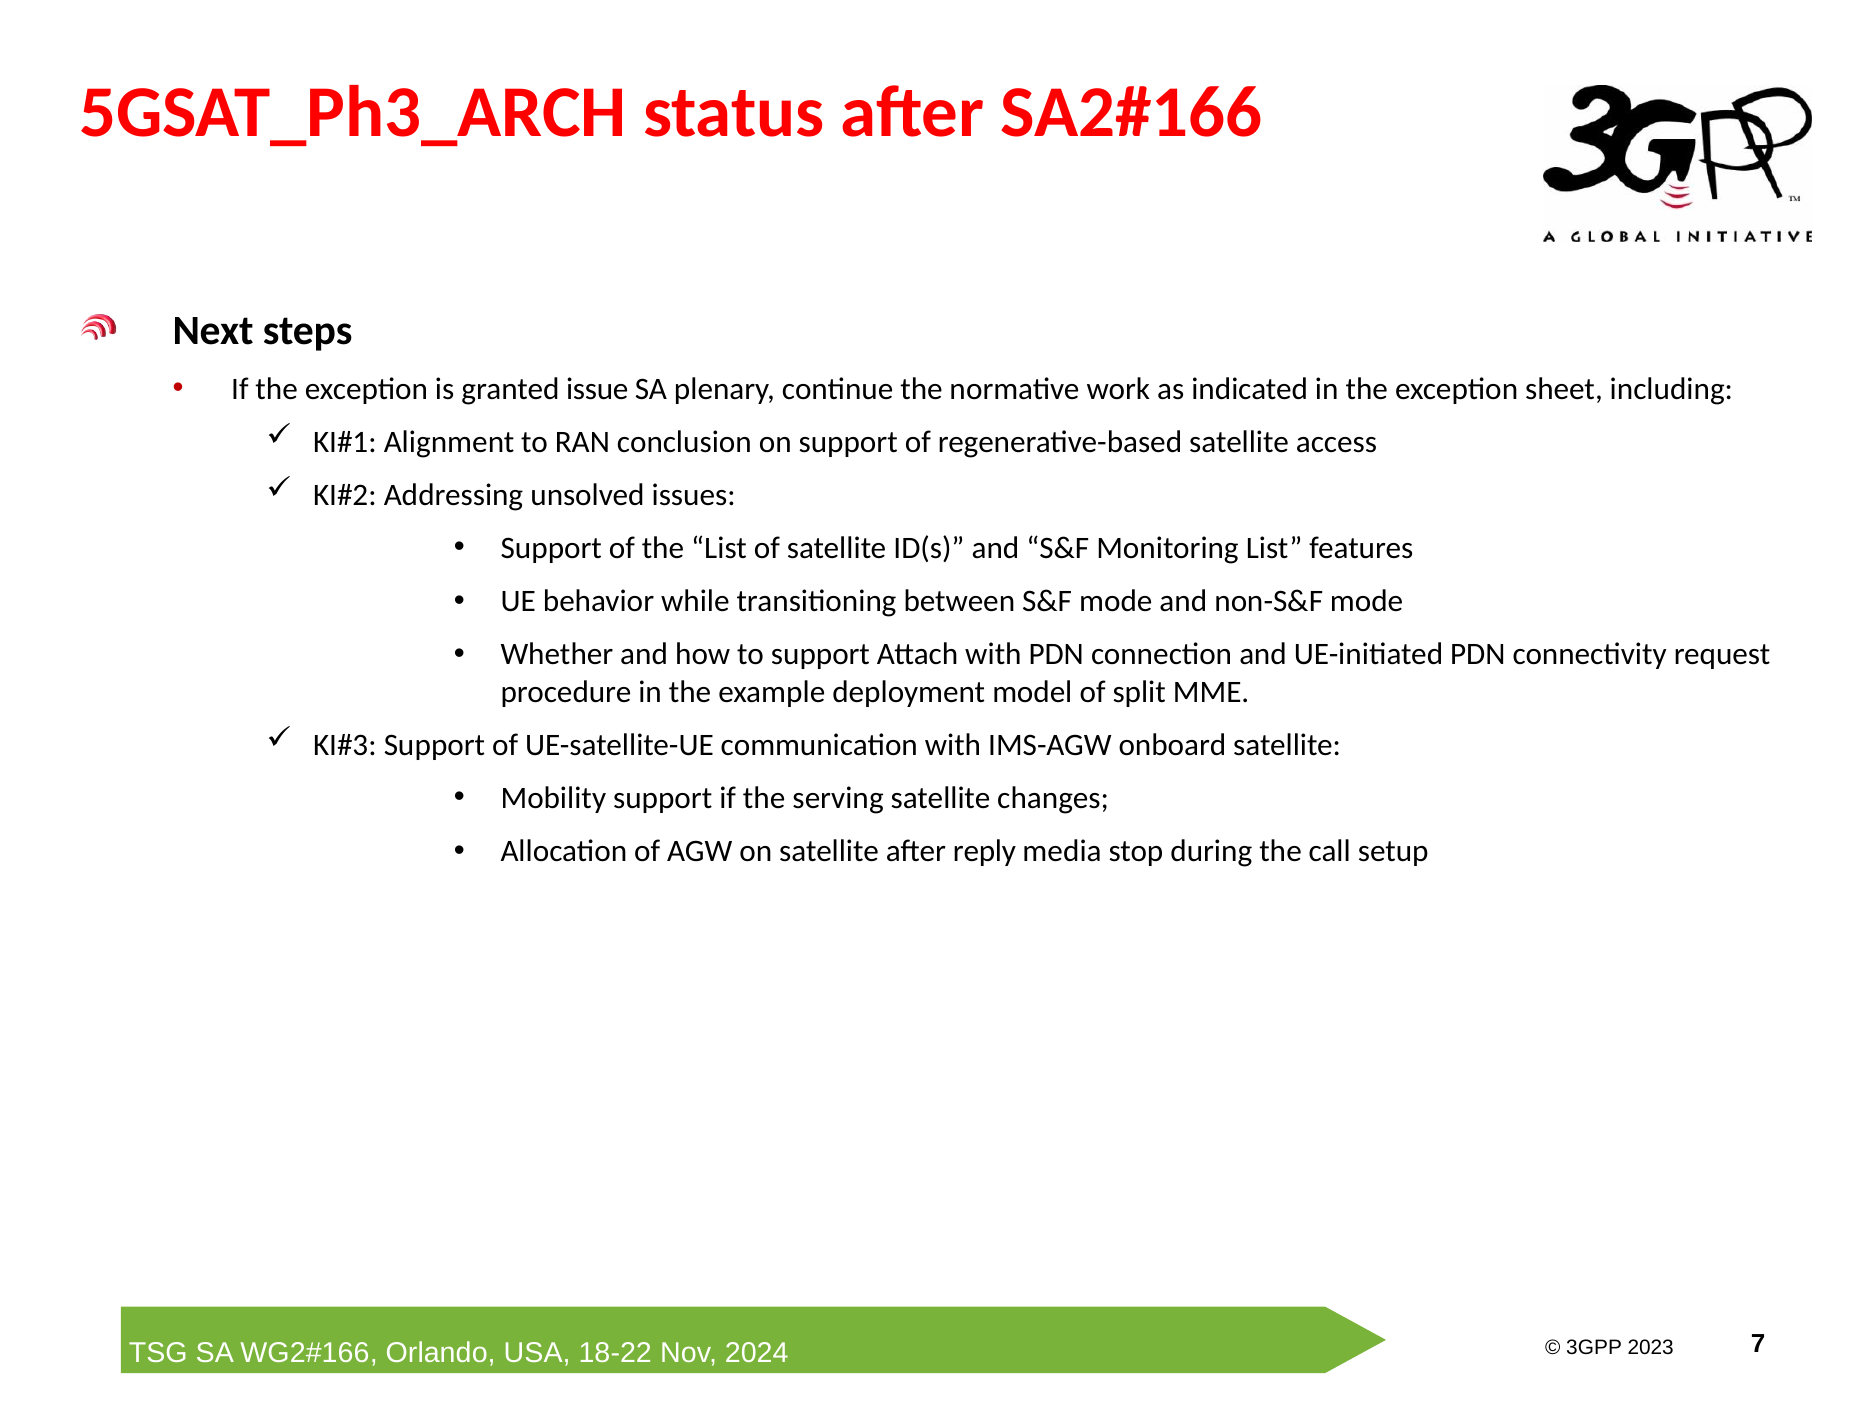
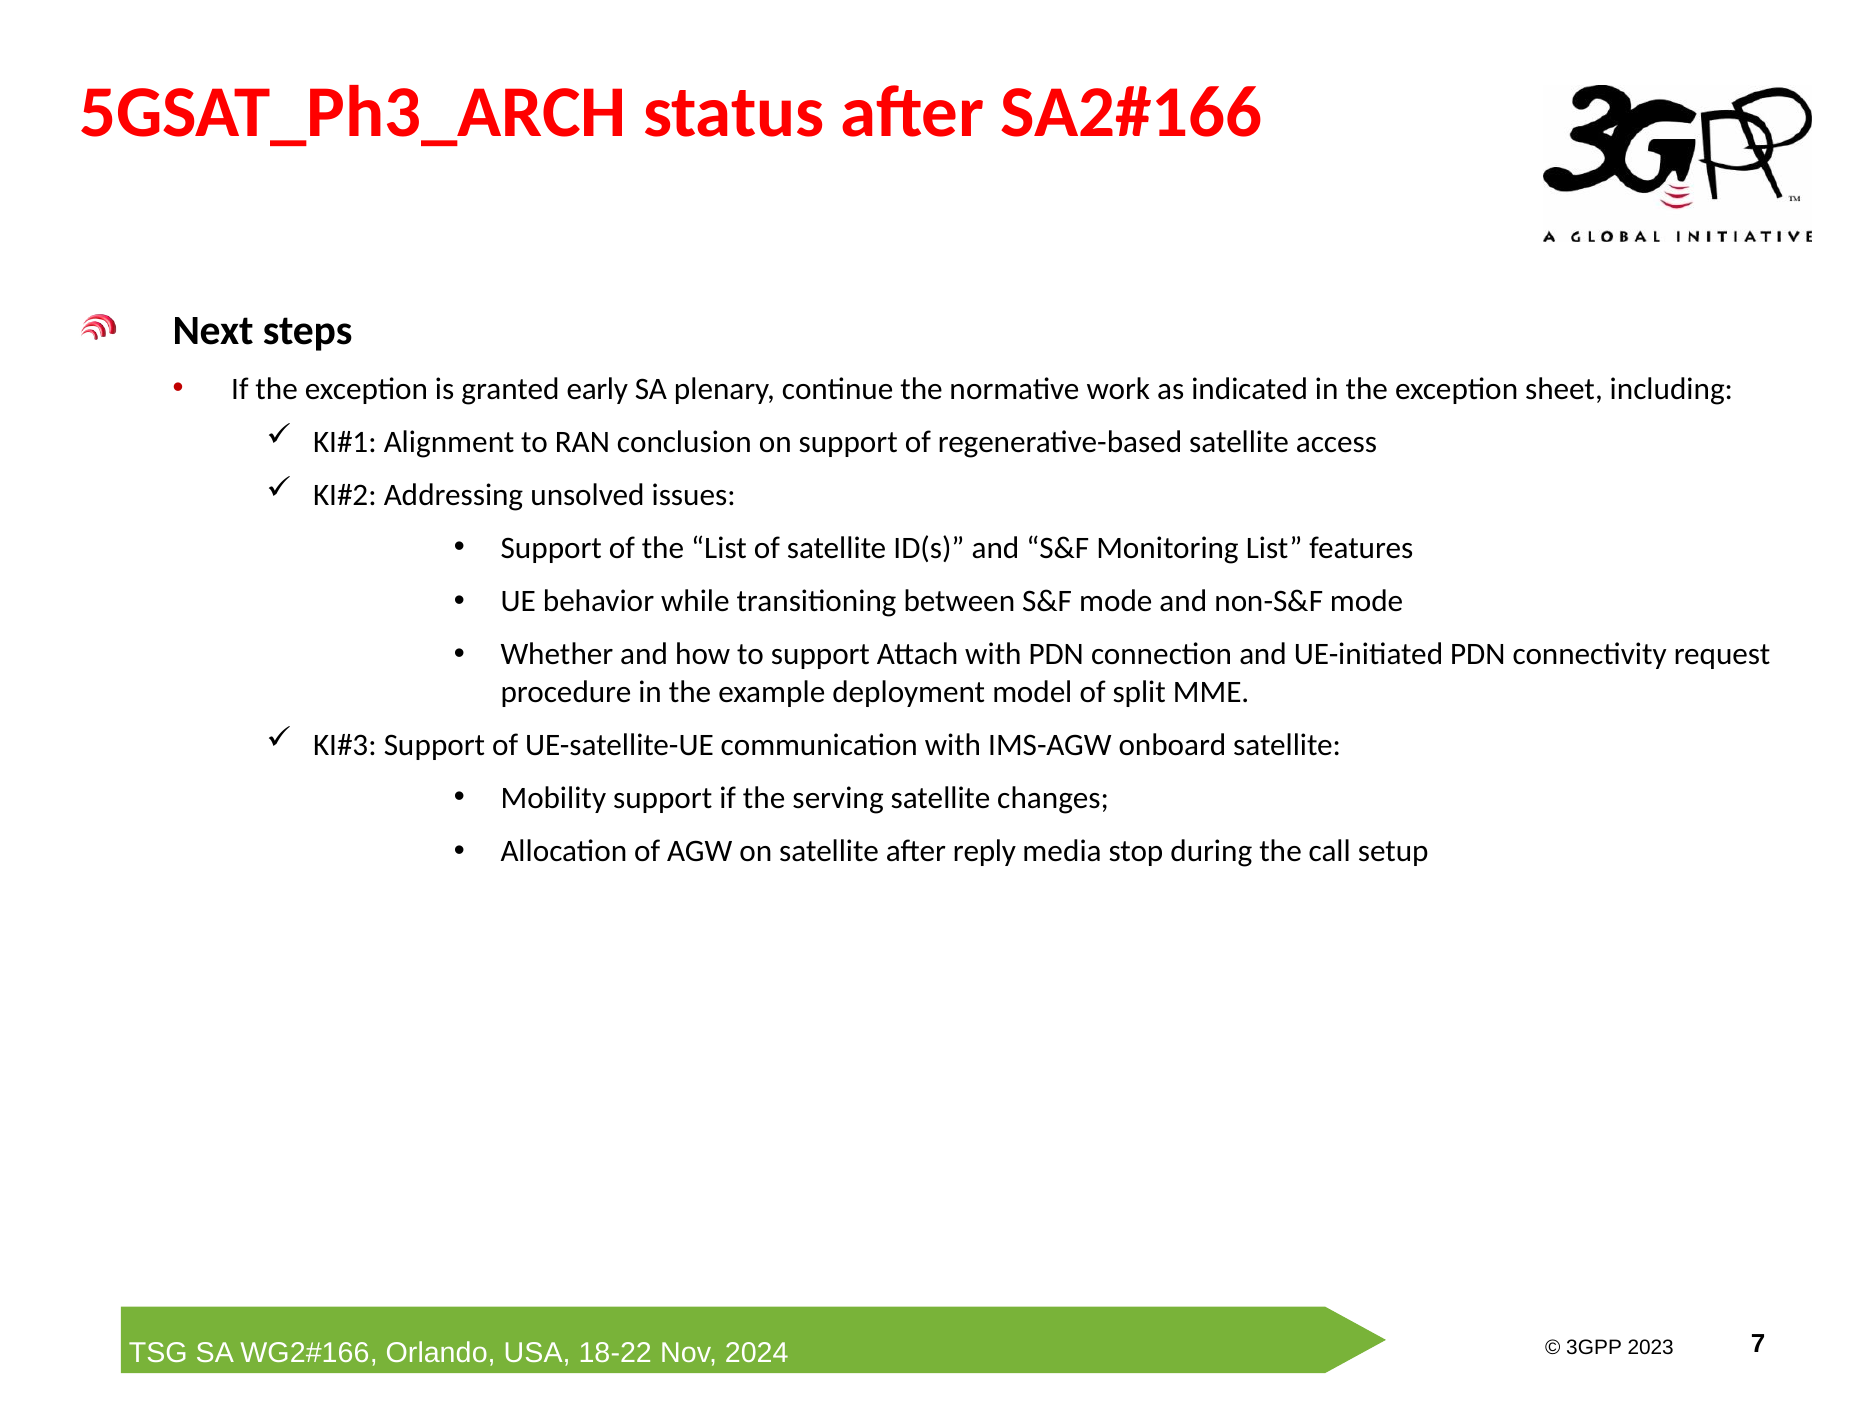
issue: issue -> early
